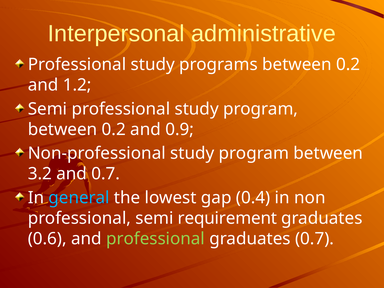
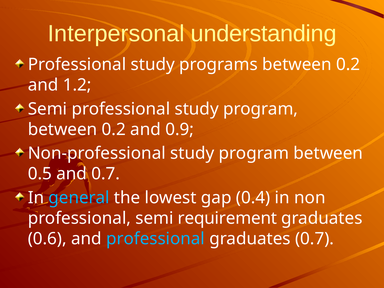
administrative: administrative -> understanding
3.2: 3.2 -> 0.5
professional at (156, 239) colour: light green -> light blue
